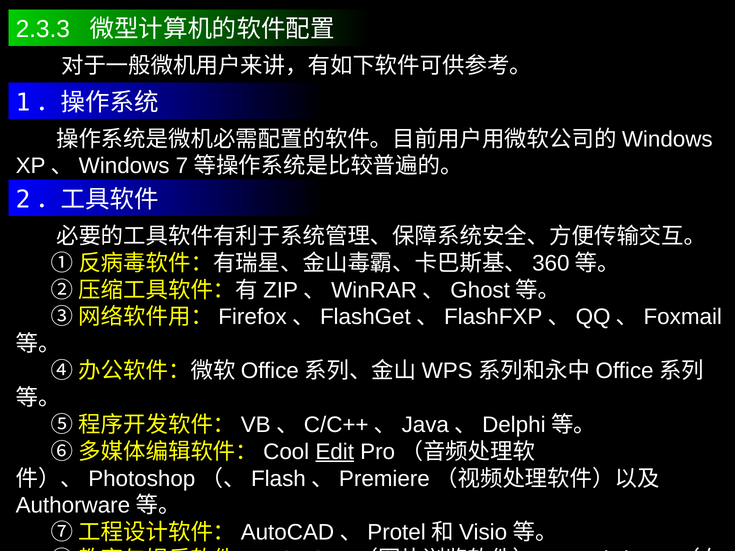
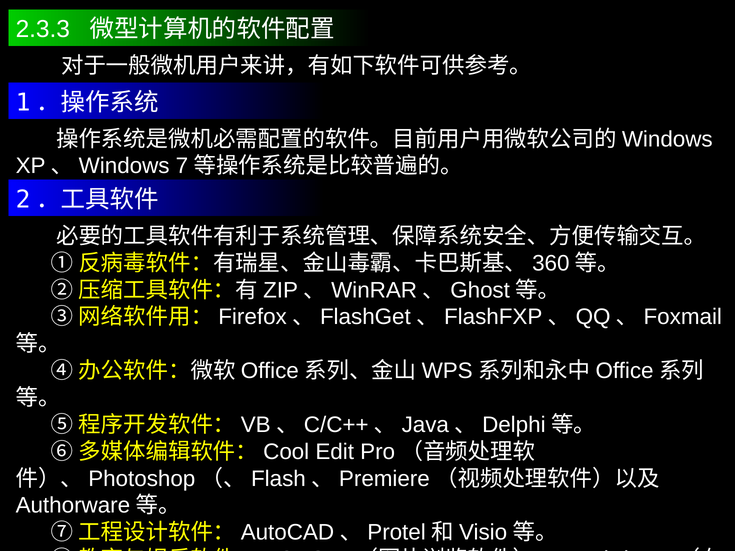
Edit underline: present -> none
